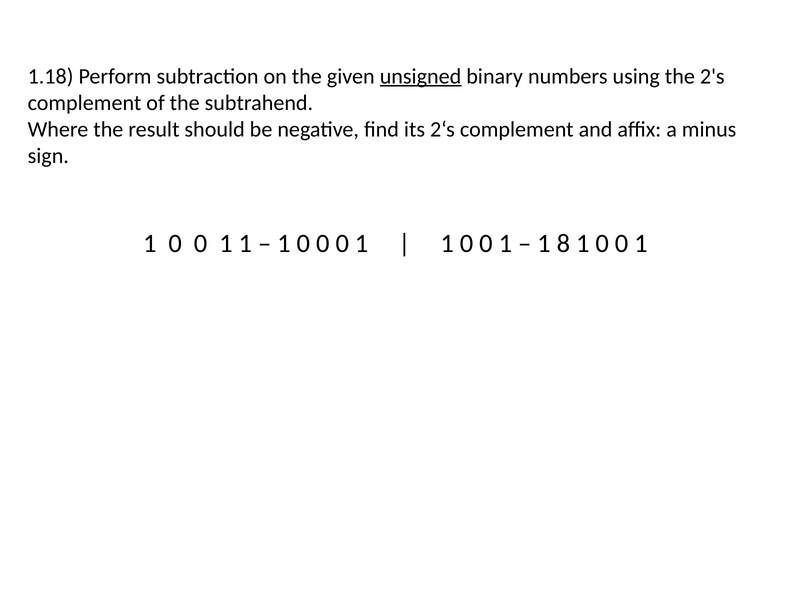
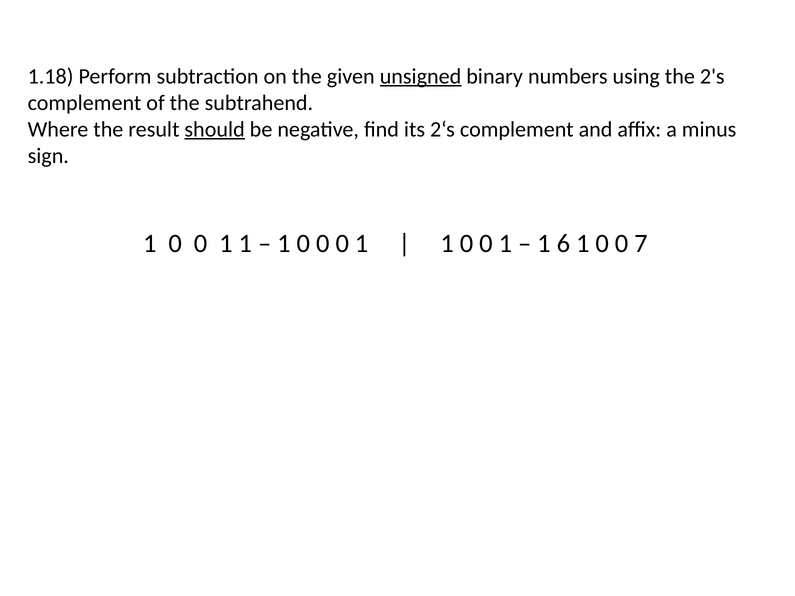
should underline: none -> present
8: 8 -> 6
1 at (641, 244): 1 -> 7
